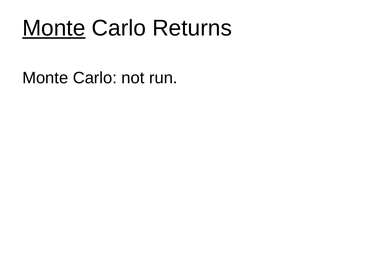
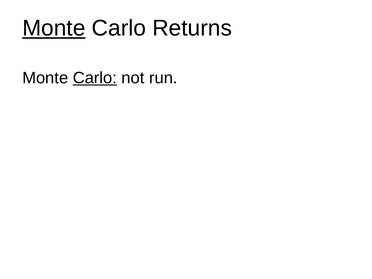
Carlo at (95, 78) underline: none -> present
